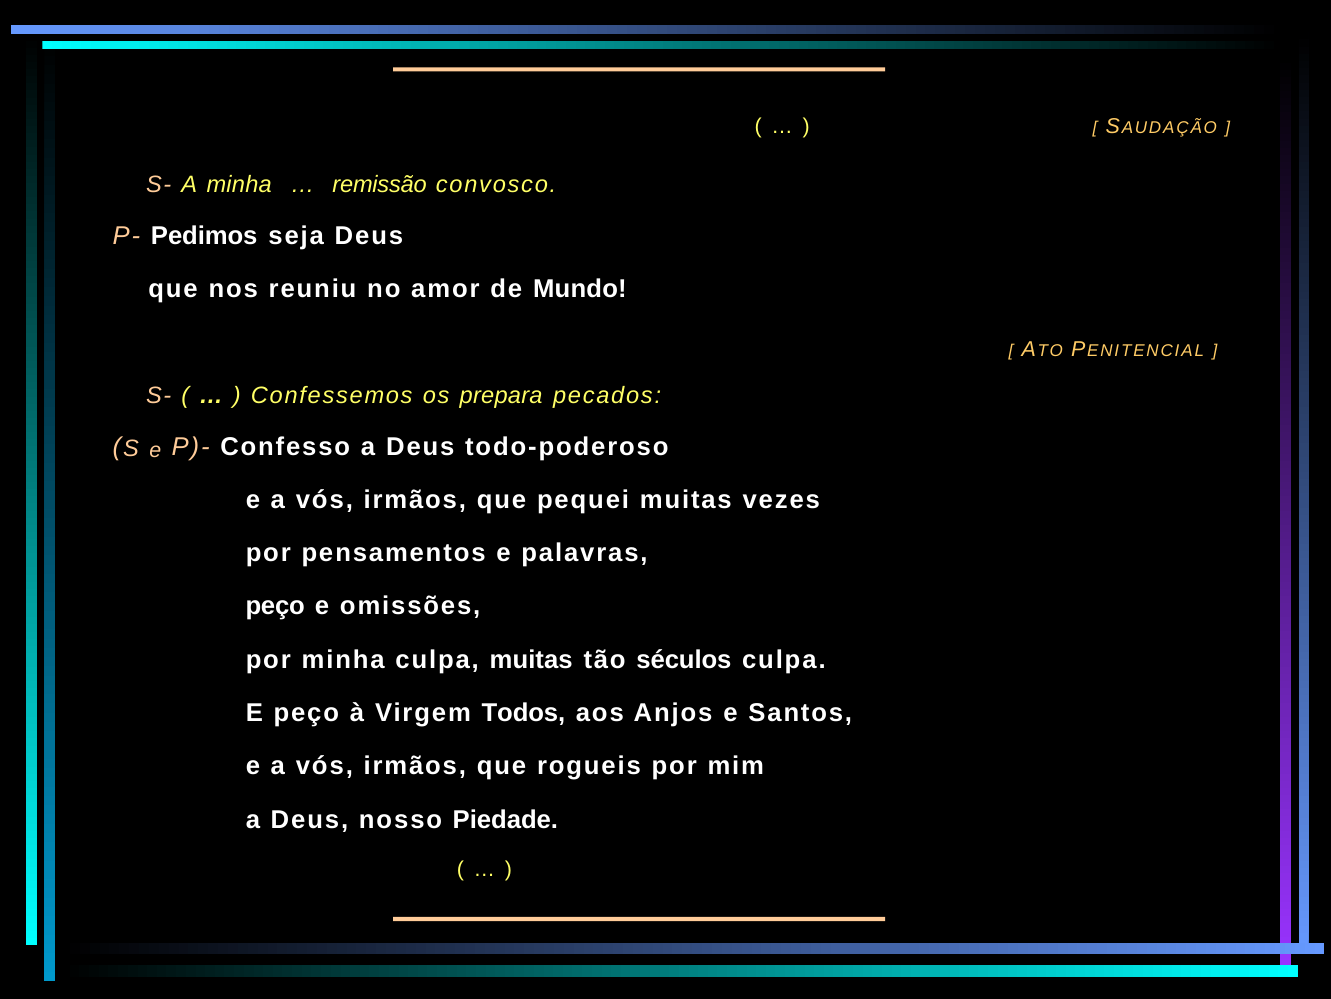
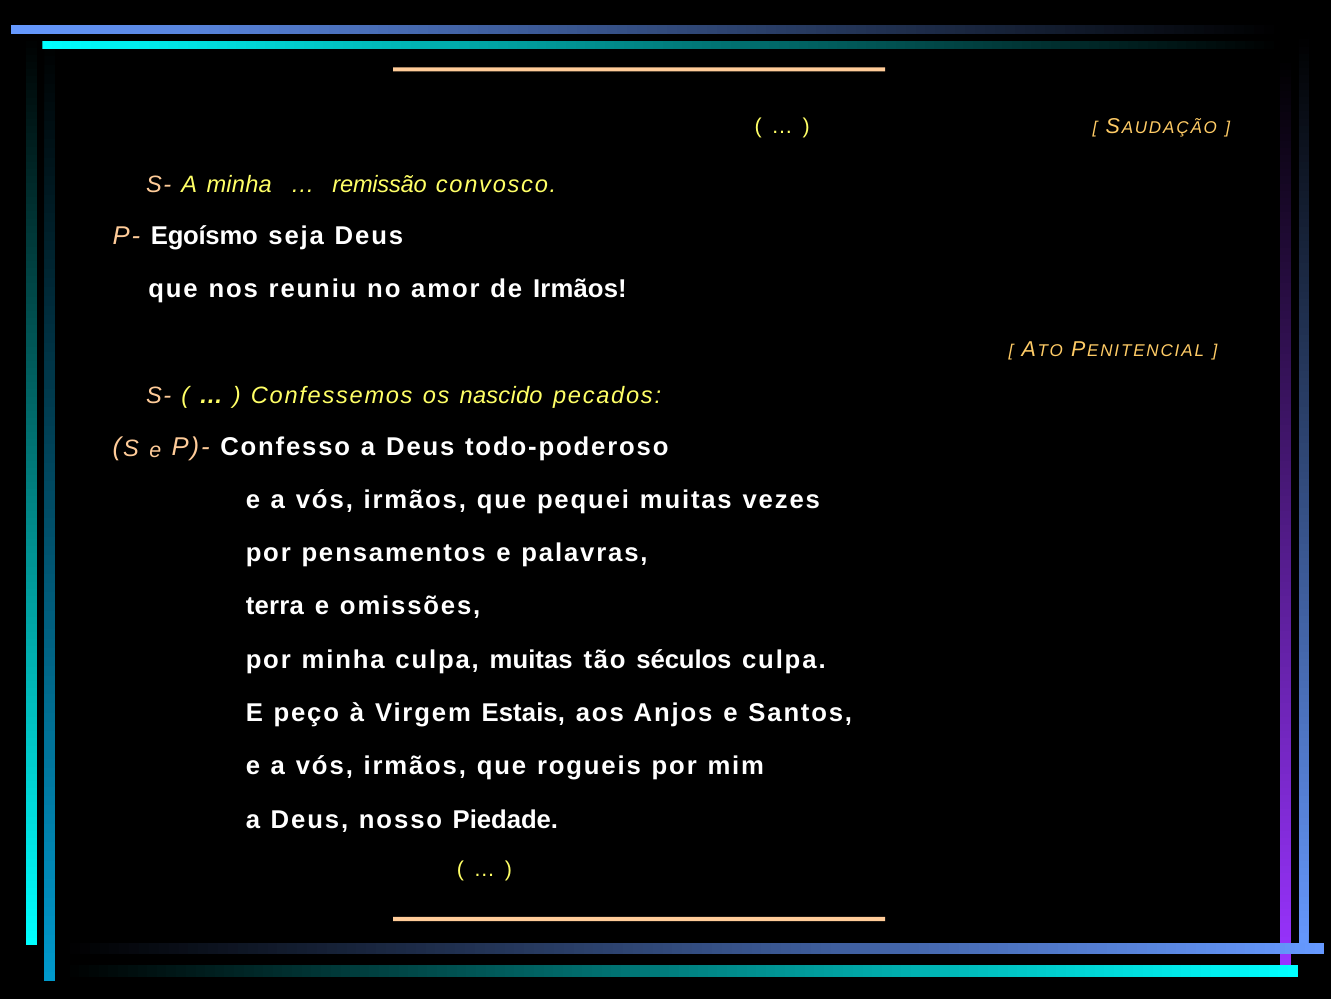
Pedimos: Pedimos -> Egoísmo
de Mundo: Mundo -> Irmãos
prepara: prepara -> nascido
peço at (275, 606): peço -> terra
Todos: Todos -> Estais
